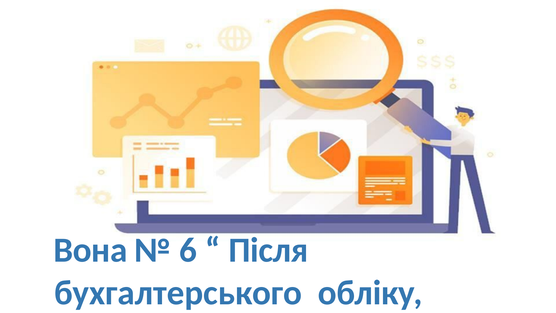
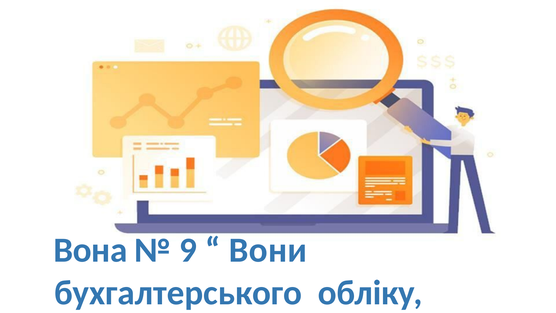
6: 6 -> 9
Після: Після -> Вони
